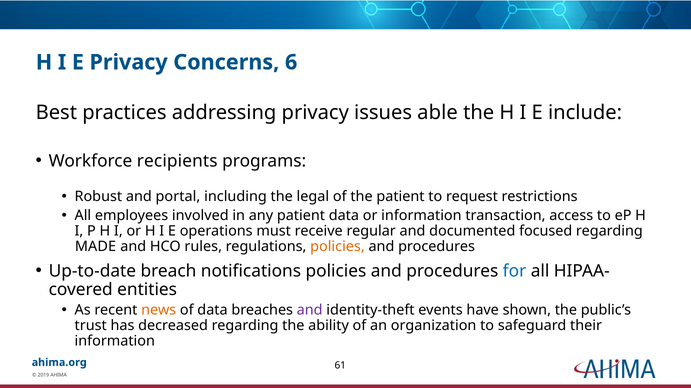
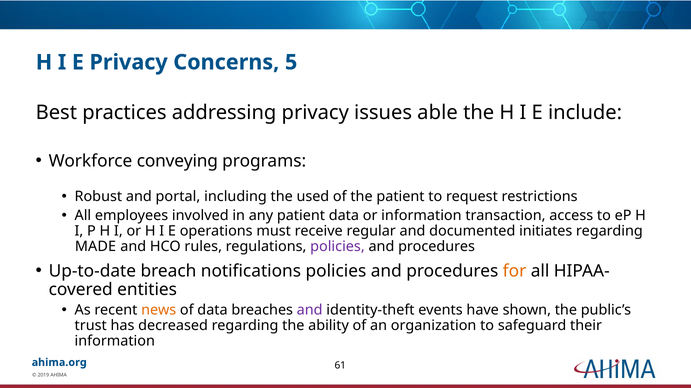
6: 6 -> 5
recipients: recipients -> conveying
legal: legal -> used
focused: focused -> initiates
policies at (337, 247) colour: orange -> purple
for colour: blue -> orange
